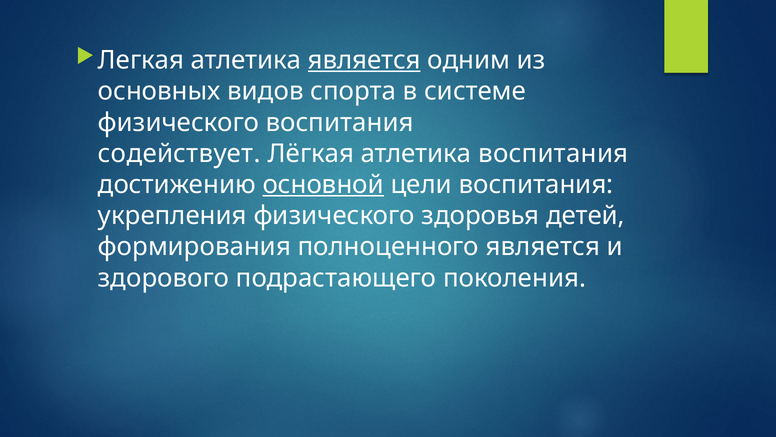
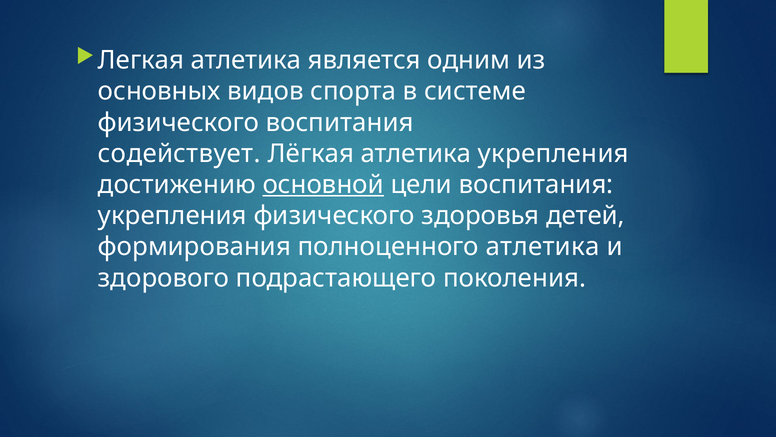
является at (364, 60) underline: present -> none
атлетика воспитания: воспитания -> укрепления
полноценного является: является -> атлетика
